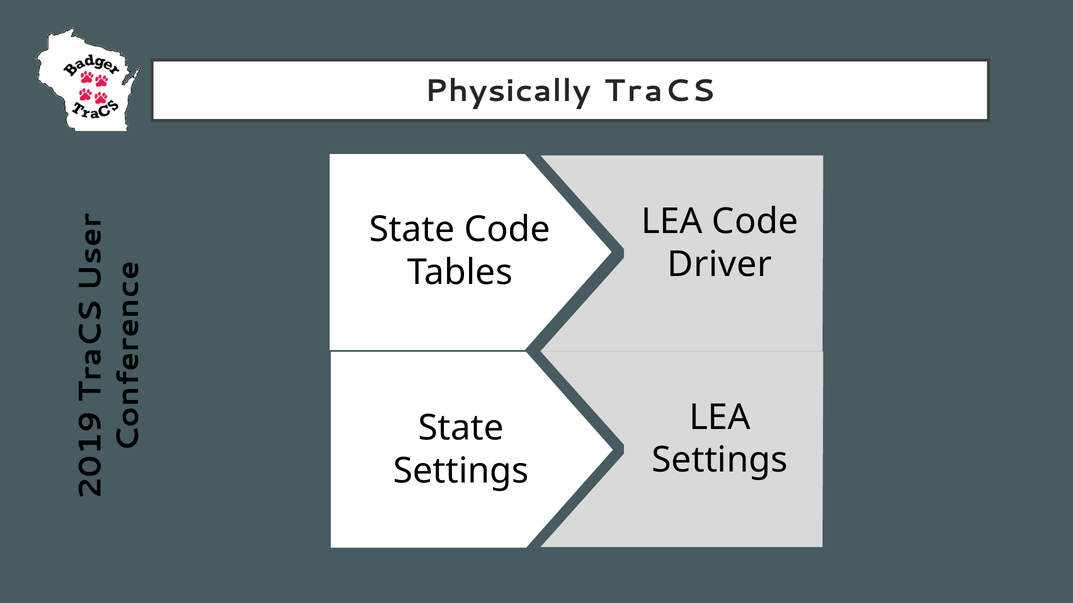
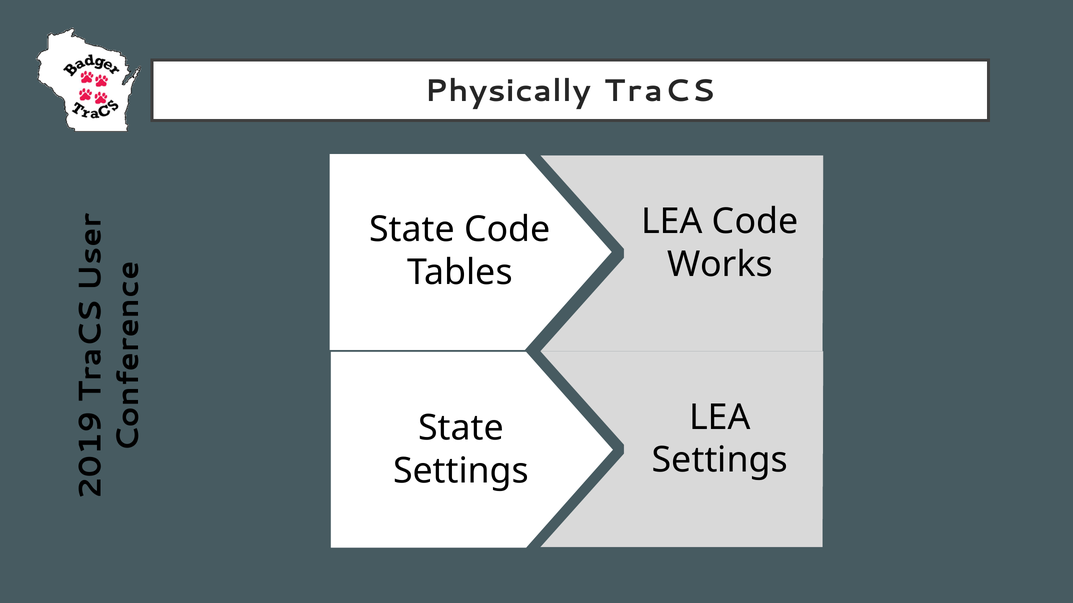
Driver: Driver -> Works
